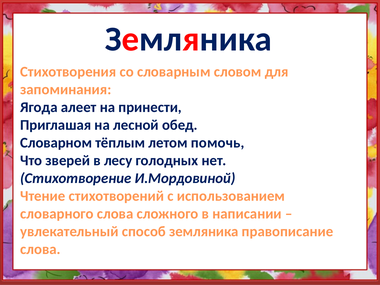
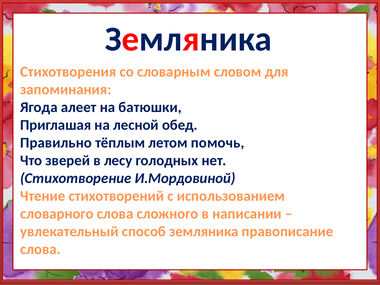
принести: принести -> батюшки
Словарном: Словарном -> Правильно
